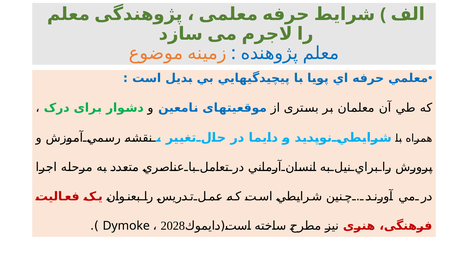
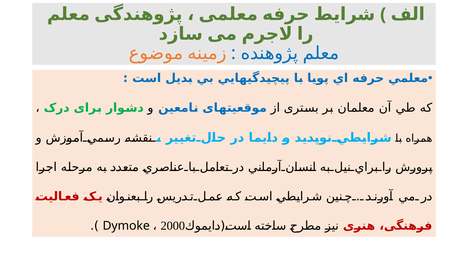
2028: 2028 -> 2000
